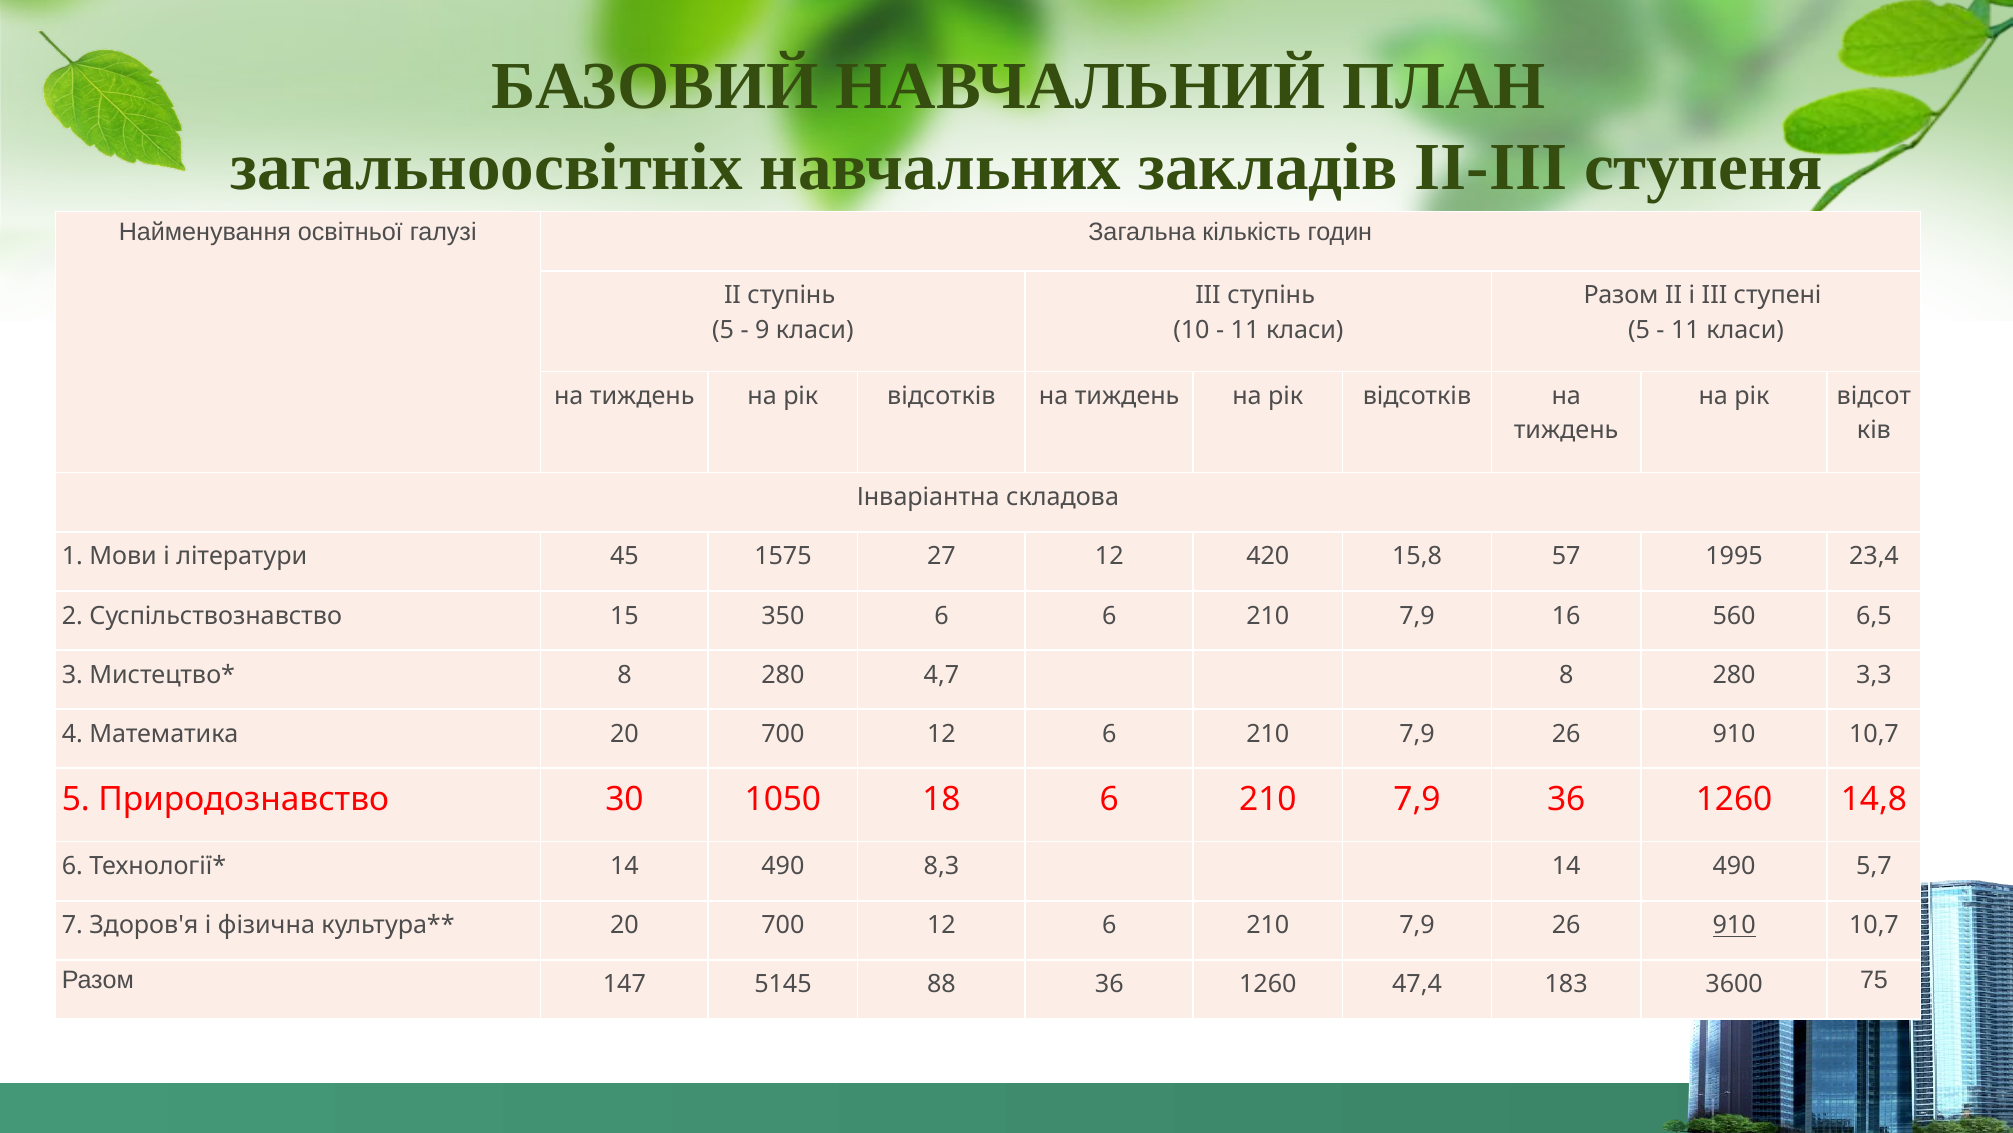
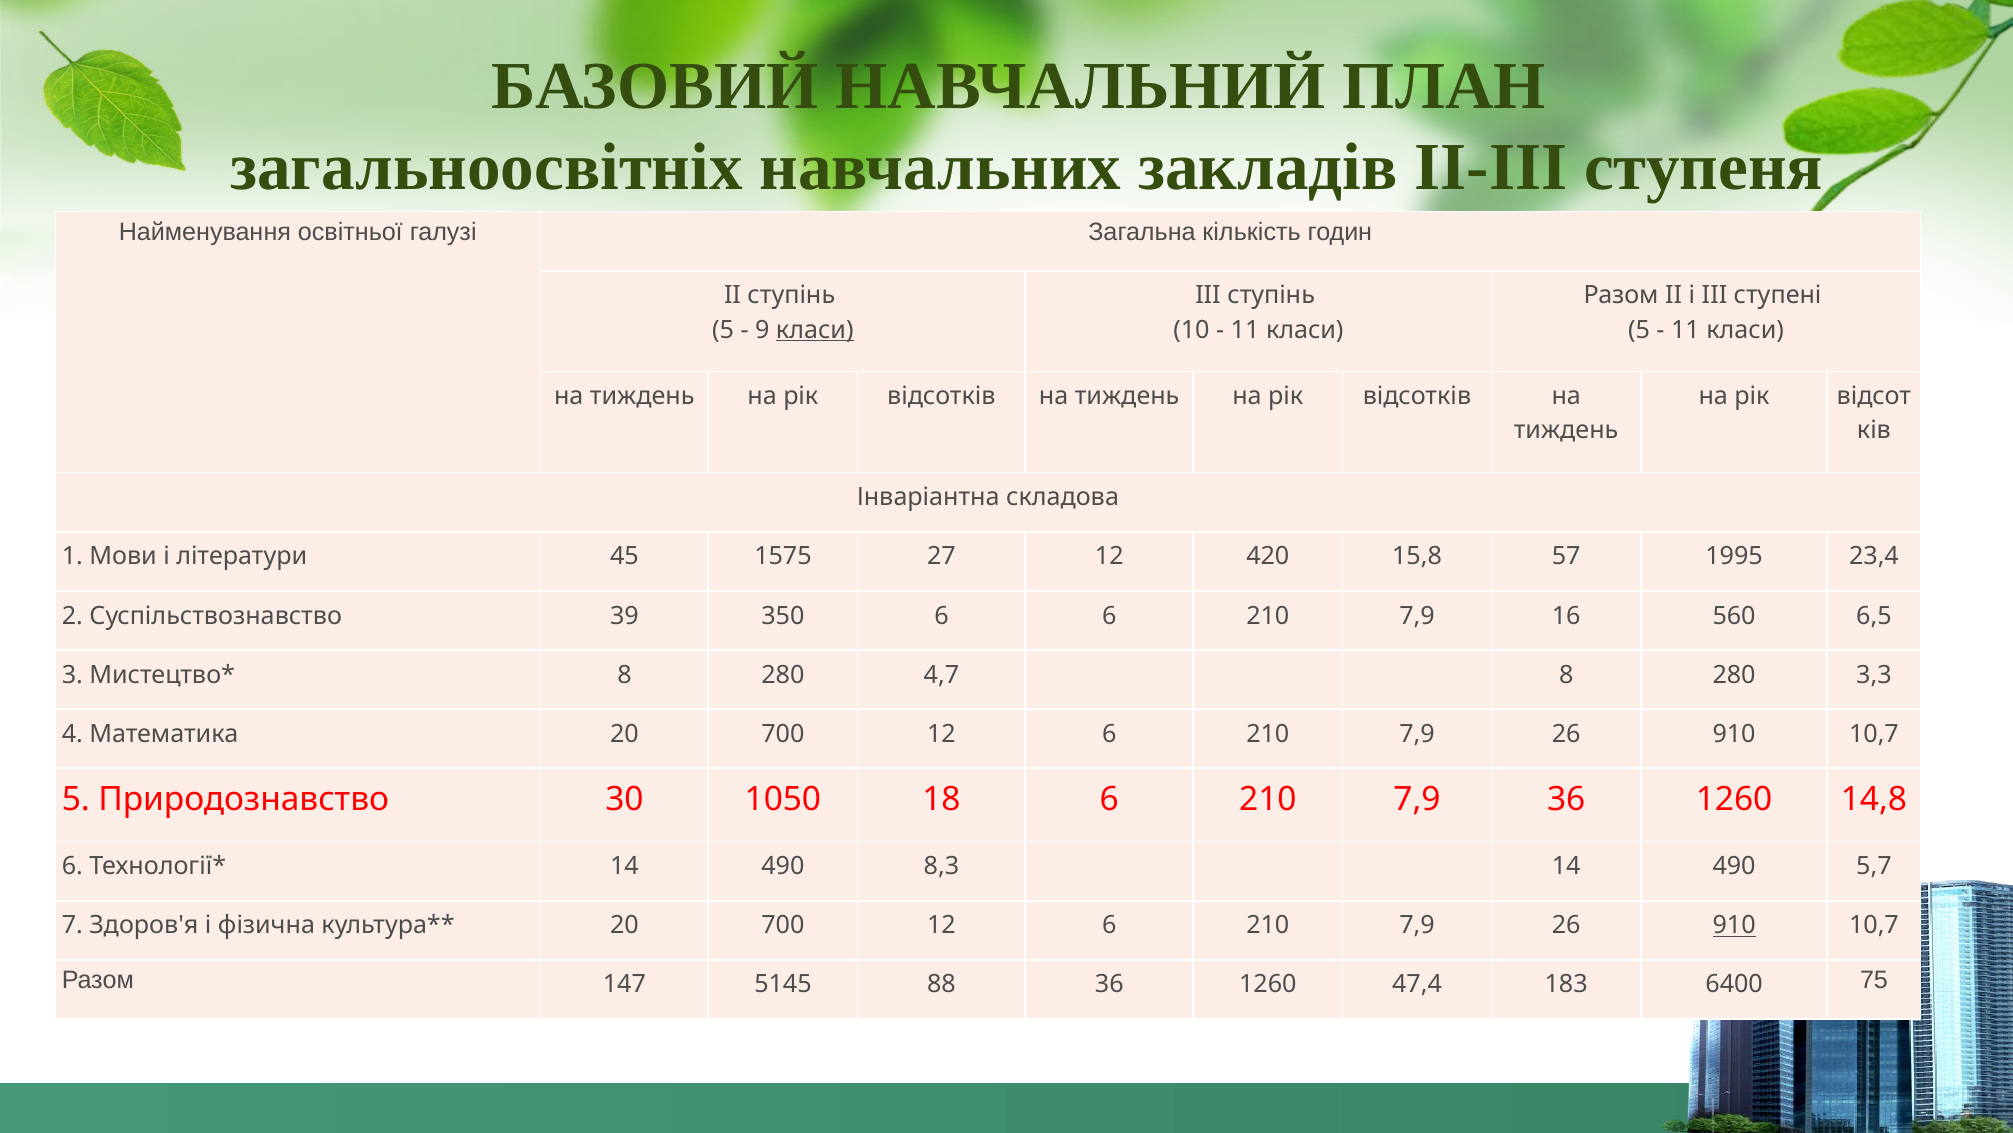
класи at (815, 330) underline: none -> present
15: 15 -> 39
3600: 3600 -> 6400
